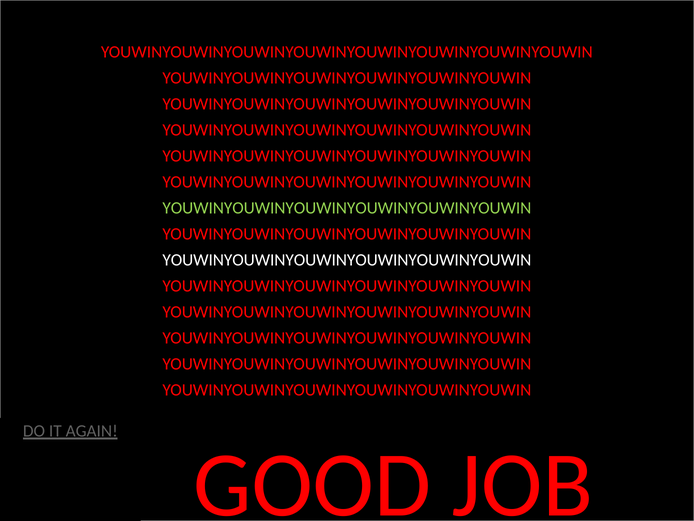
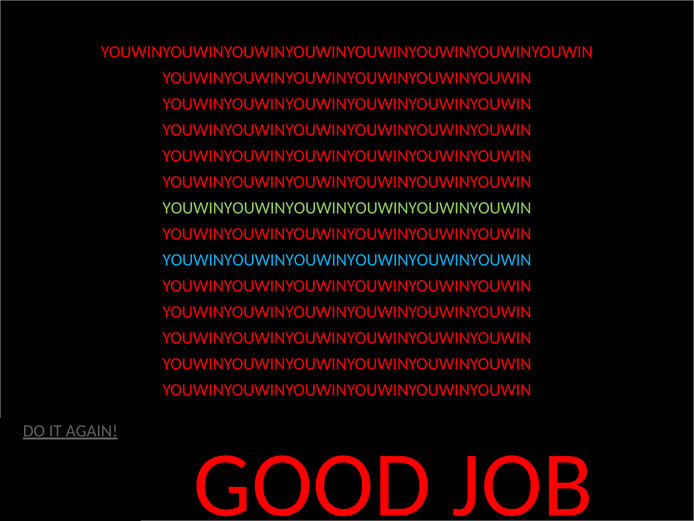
YOUWINYOUWINYOUWINYOUWINYOUWINYOUWIN at (347, 260) colour: white -> light blue
